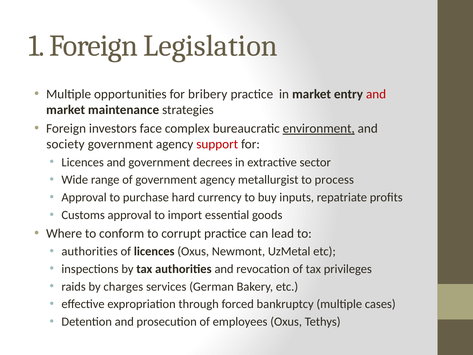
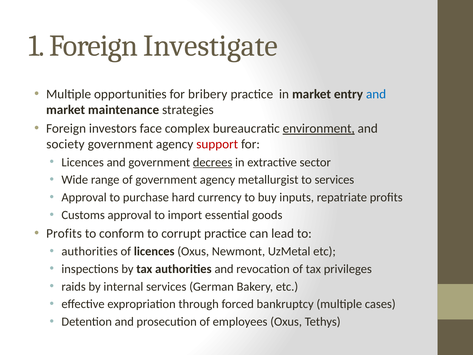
Legislation: Legislation -> Investigate
and at (376, 94) colour: red -> blue
decrees underline: none -> present
to process: process -> services
Where at (64, 233): Where -> Profits
charges: charges -> internal
